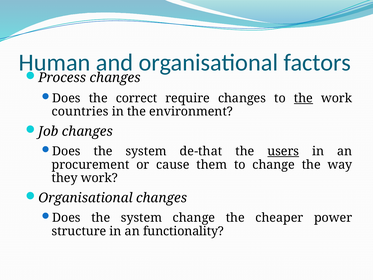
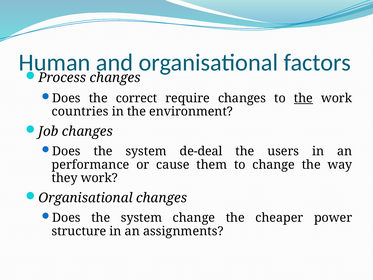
de-that: de-that -> de-deal
users underline: present -> none
procurement: procurement -> performance
functionality: functionality -> assignments
